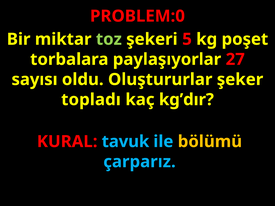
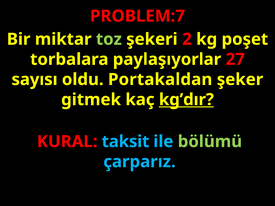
PROBLEM:0: PROBLEM:0 -> PROBLEM:7
5: 5 -> 2
Oluştururlar: Oluştururlar -> Portakaldan
topladı: topladı -> gitmek
kg’dır underline: none -> present
tavuk: tavuk -> taksit
bölümü colour: yellow -> light green
